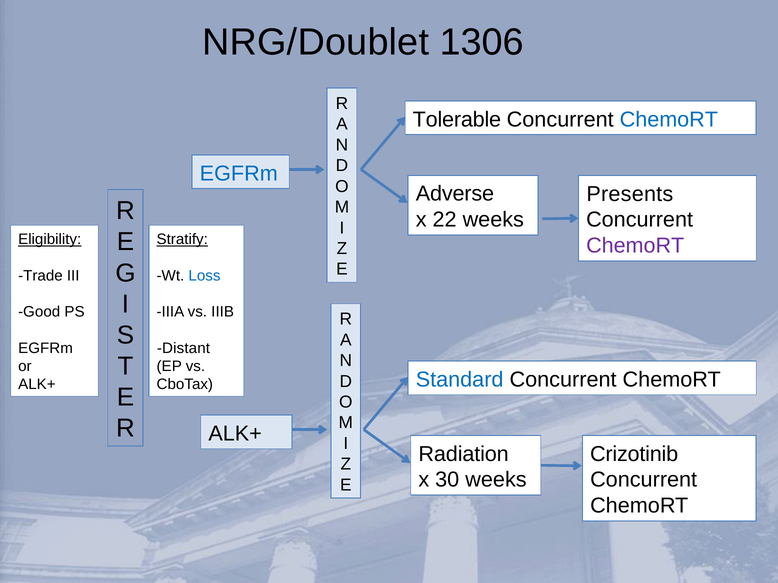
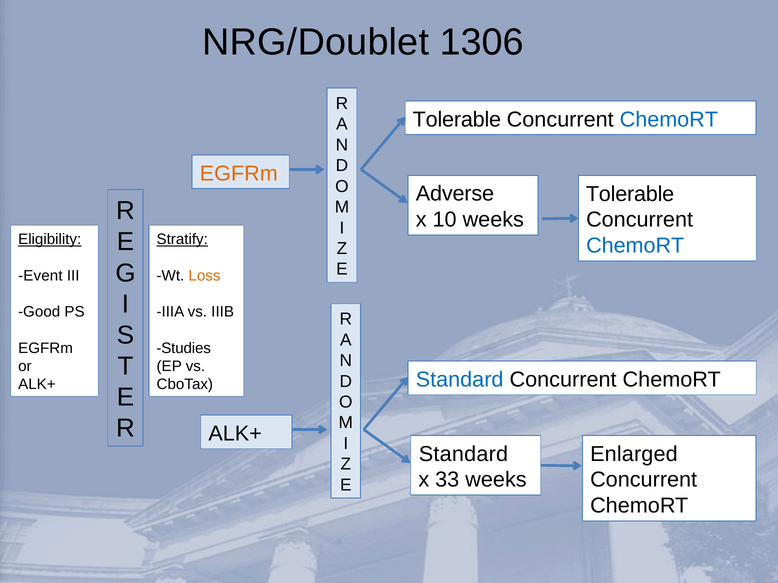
EGFRm at (239, 174) colour: blue -> orange
Presents at (630, 194): Presents -> Tolerable
22: 22 -> 10
ChemoRT at (635, 246) colour: purple -> blue
Trade: Trade -> Event
Loss colour: blue -> orange
Distant: Distant -> Studies
Radiation at (464, 454): Radiation -> Standard
Crizotinib: Crizotinib -> Enlarged
30: 30 -> 33
